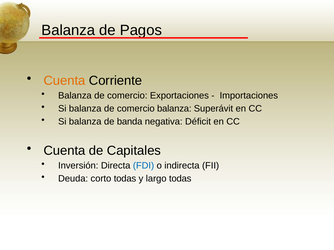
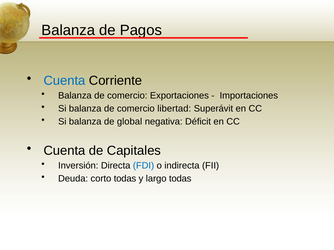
Cuenta at (64, 81) colour: orange -> blue
comercio balanza: balanza -> libertad
banda: banda -> global
